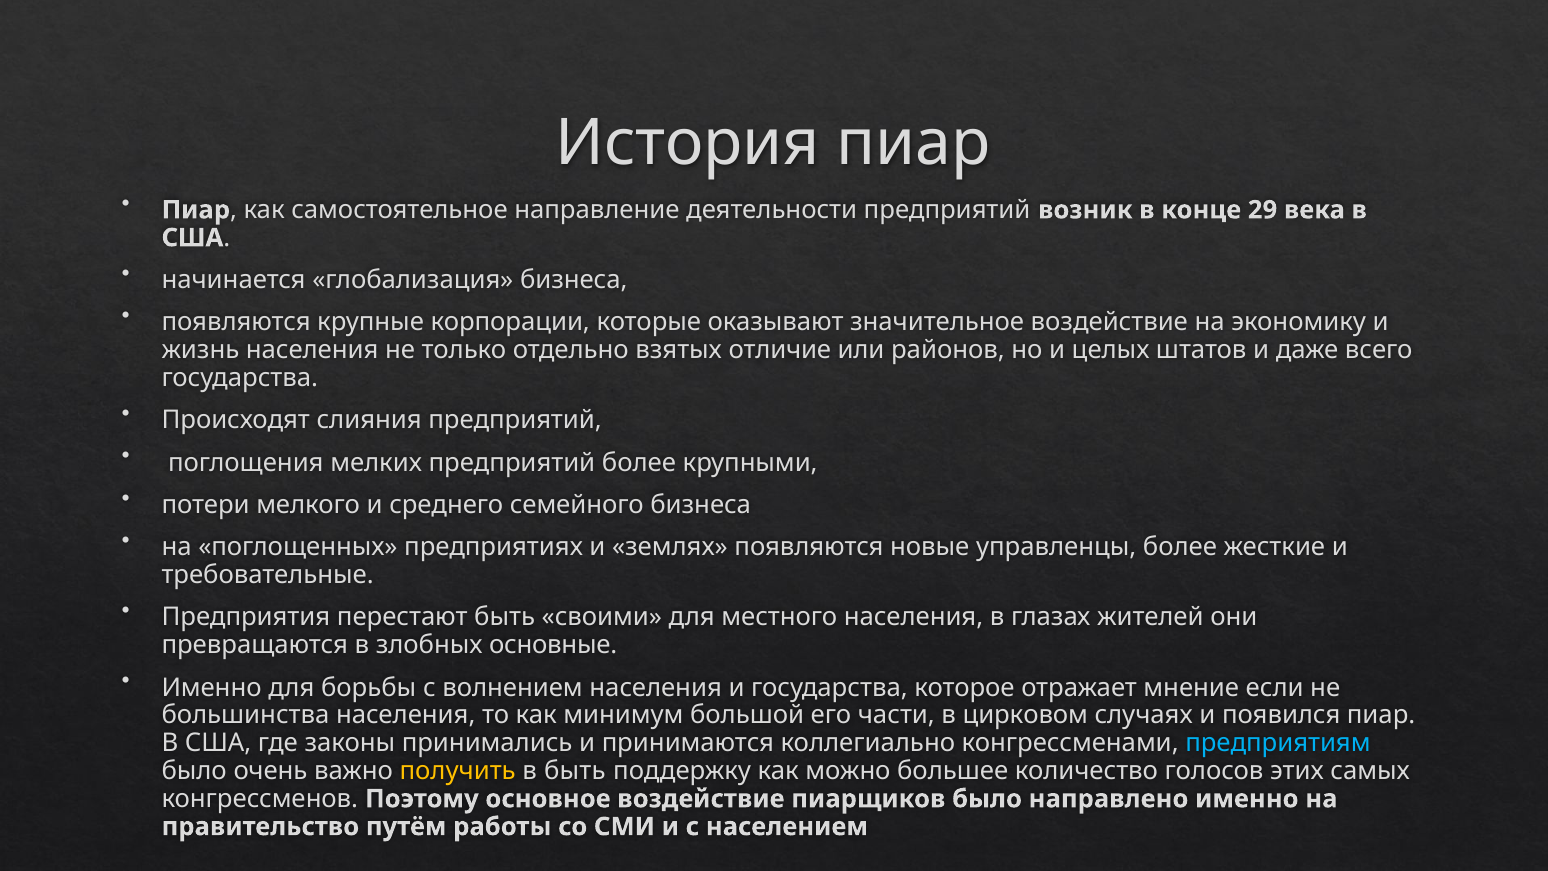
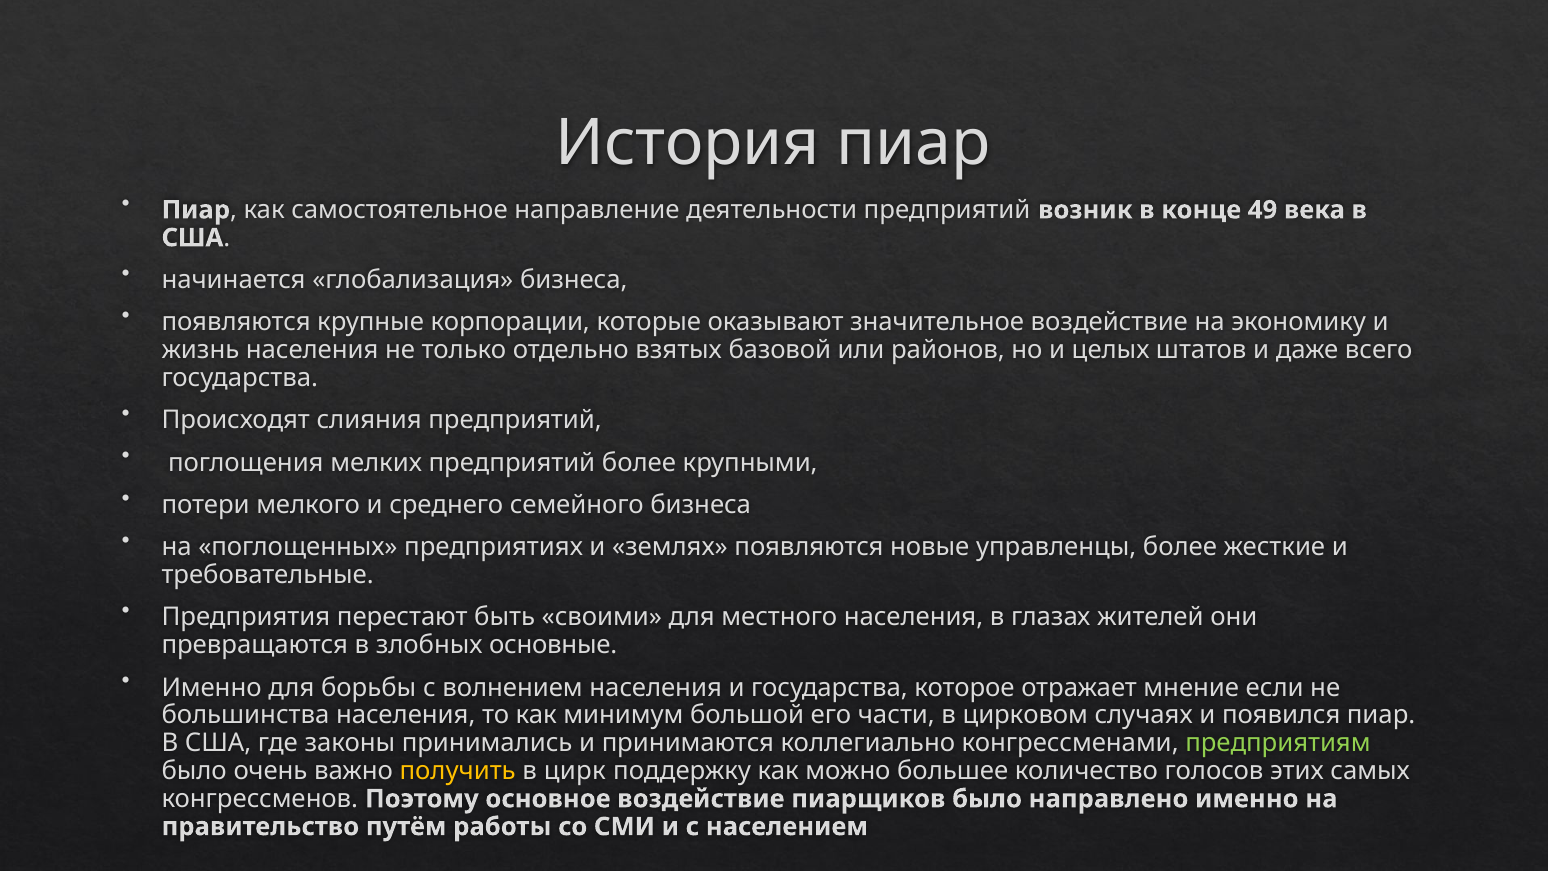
29: 29 -> 49
отличие: отличие -> базовой
предприятиям colour: light blue -> light green
в быть: быть -> цирк
